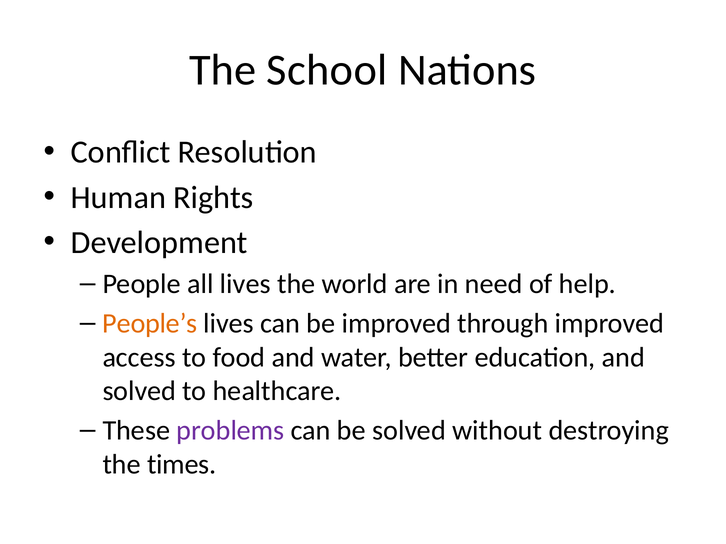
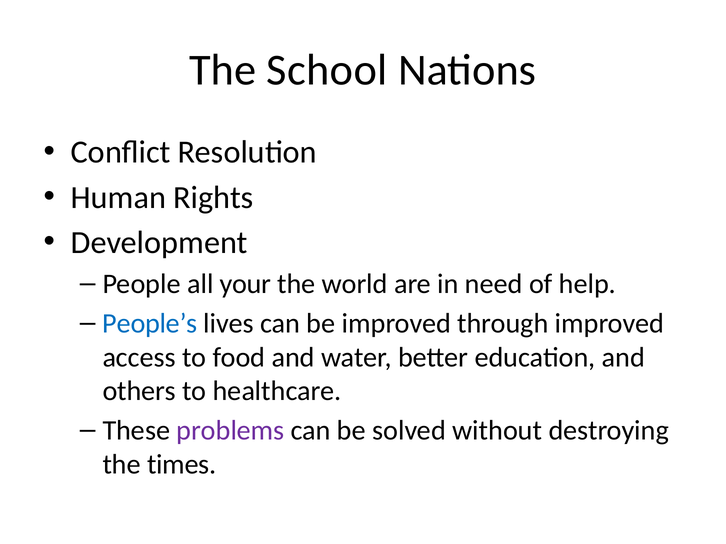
all lives: lives -> your
People’s colour: orange -> blue
solved at (139, 391): solved -> others
